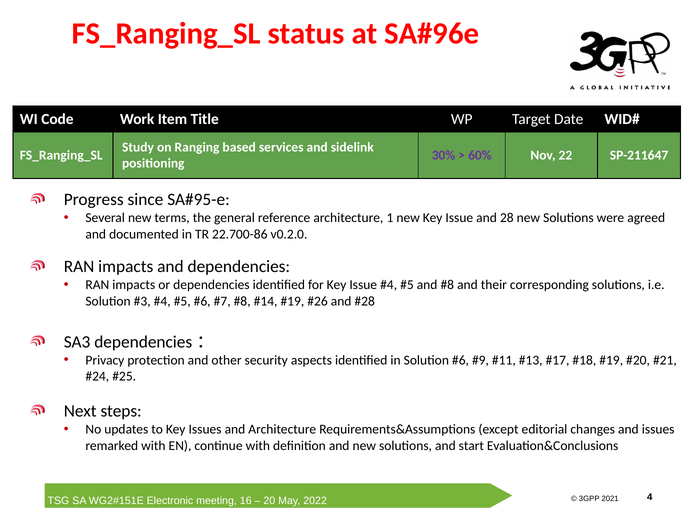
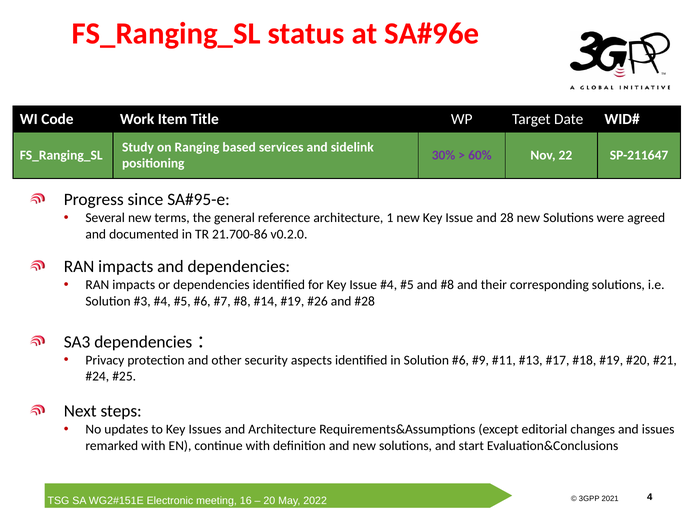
22.700-86: 22.700-86 -> 21.700-86
